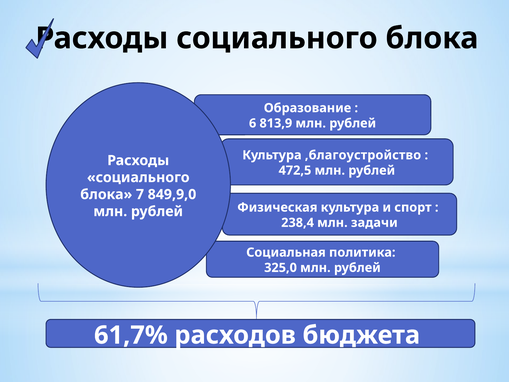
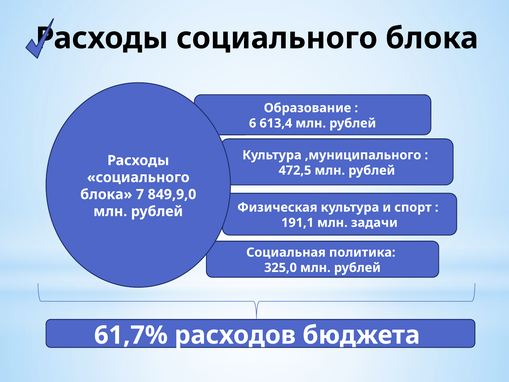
813,9: 813,9 -> 613,4
,благоустройство: ,благоустройство -> ,муниципального
238,4: 238,4 -> 191,1
